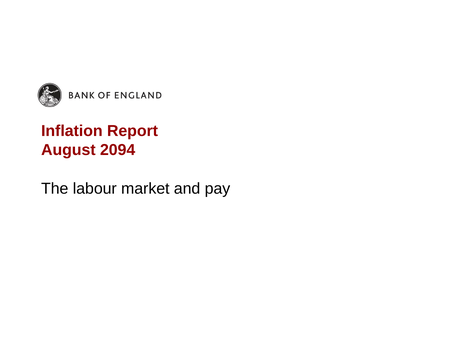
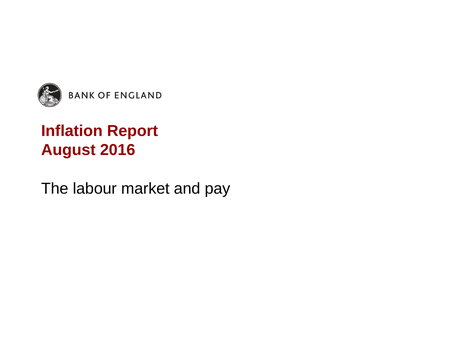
2094: 2094 -> 2016
